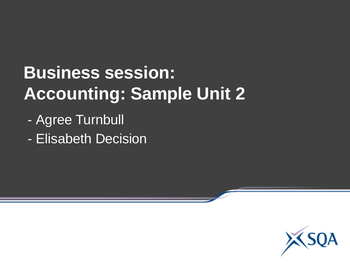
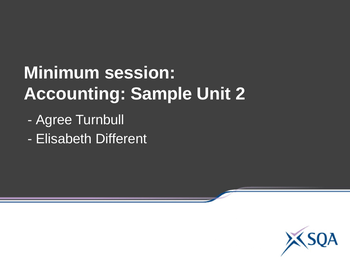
Business: Business -> Minimum
Decision: Decision -> Different
